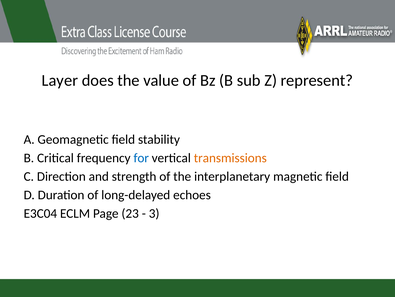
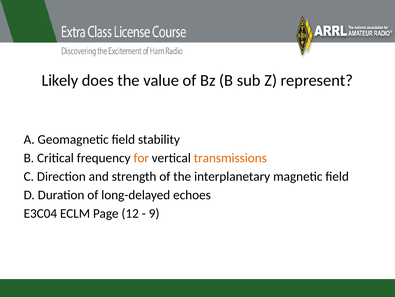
Layer: Layer -> Likely
for colour: blue -> orange
23: 23 -> 12
3: 3 -> 9
